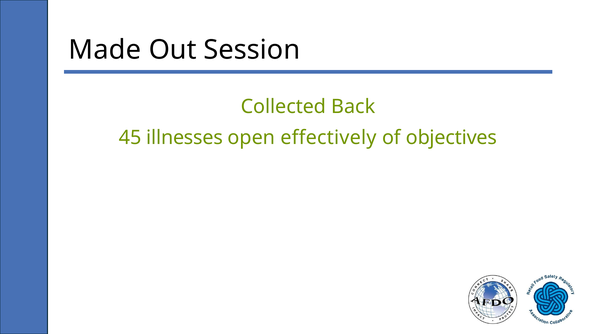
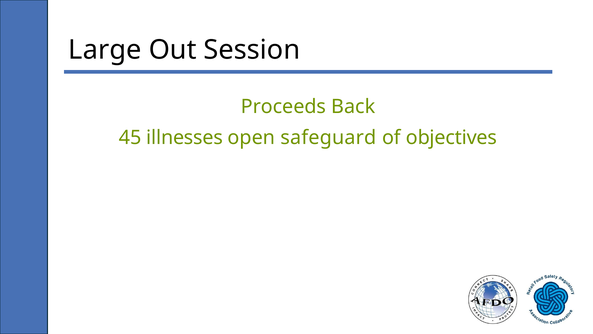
Made: Made -> Large
Collected: Collected -> Proceeds
effectively: effectively -> safeguard
